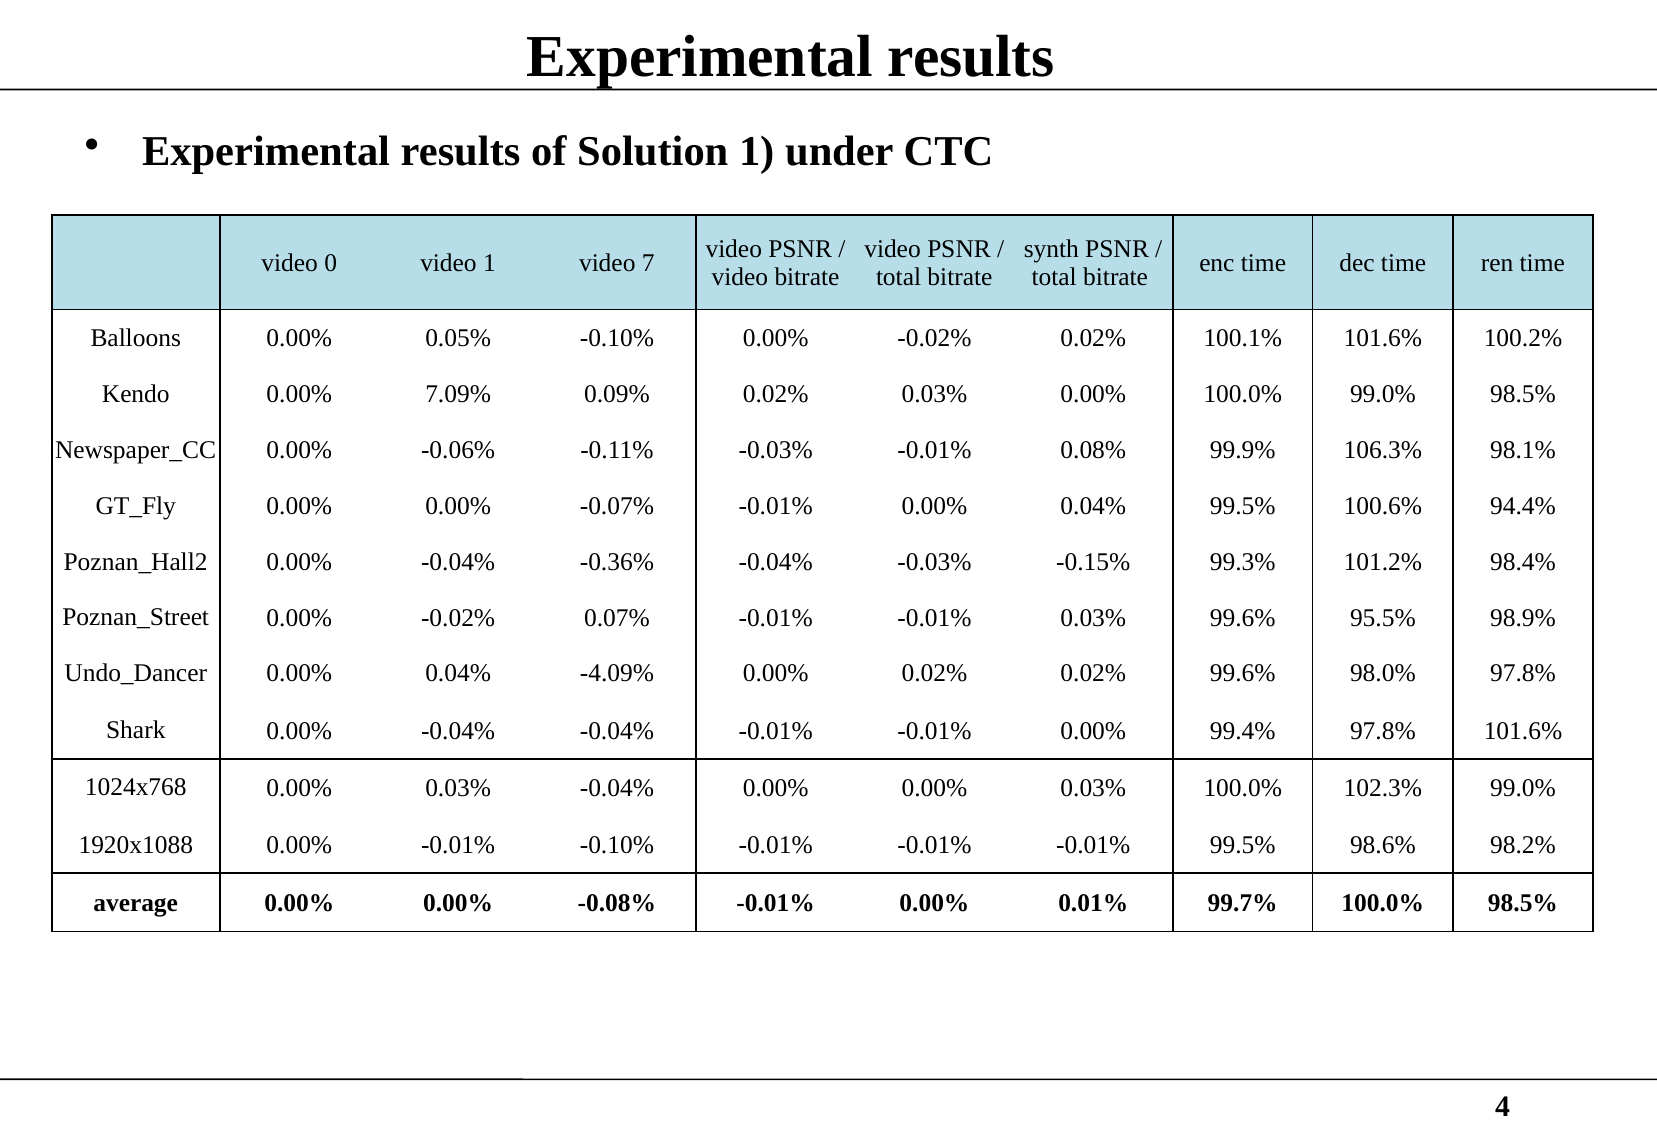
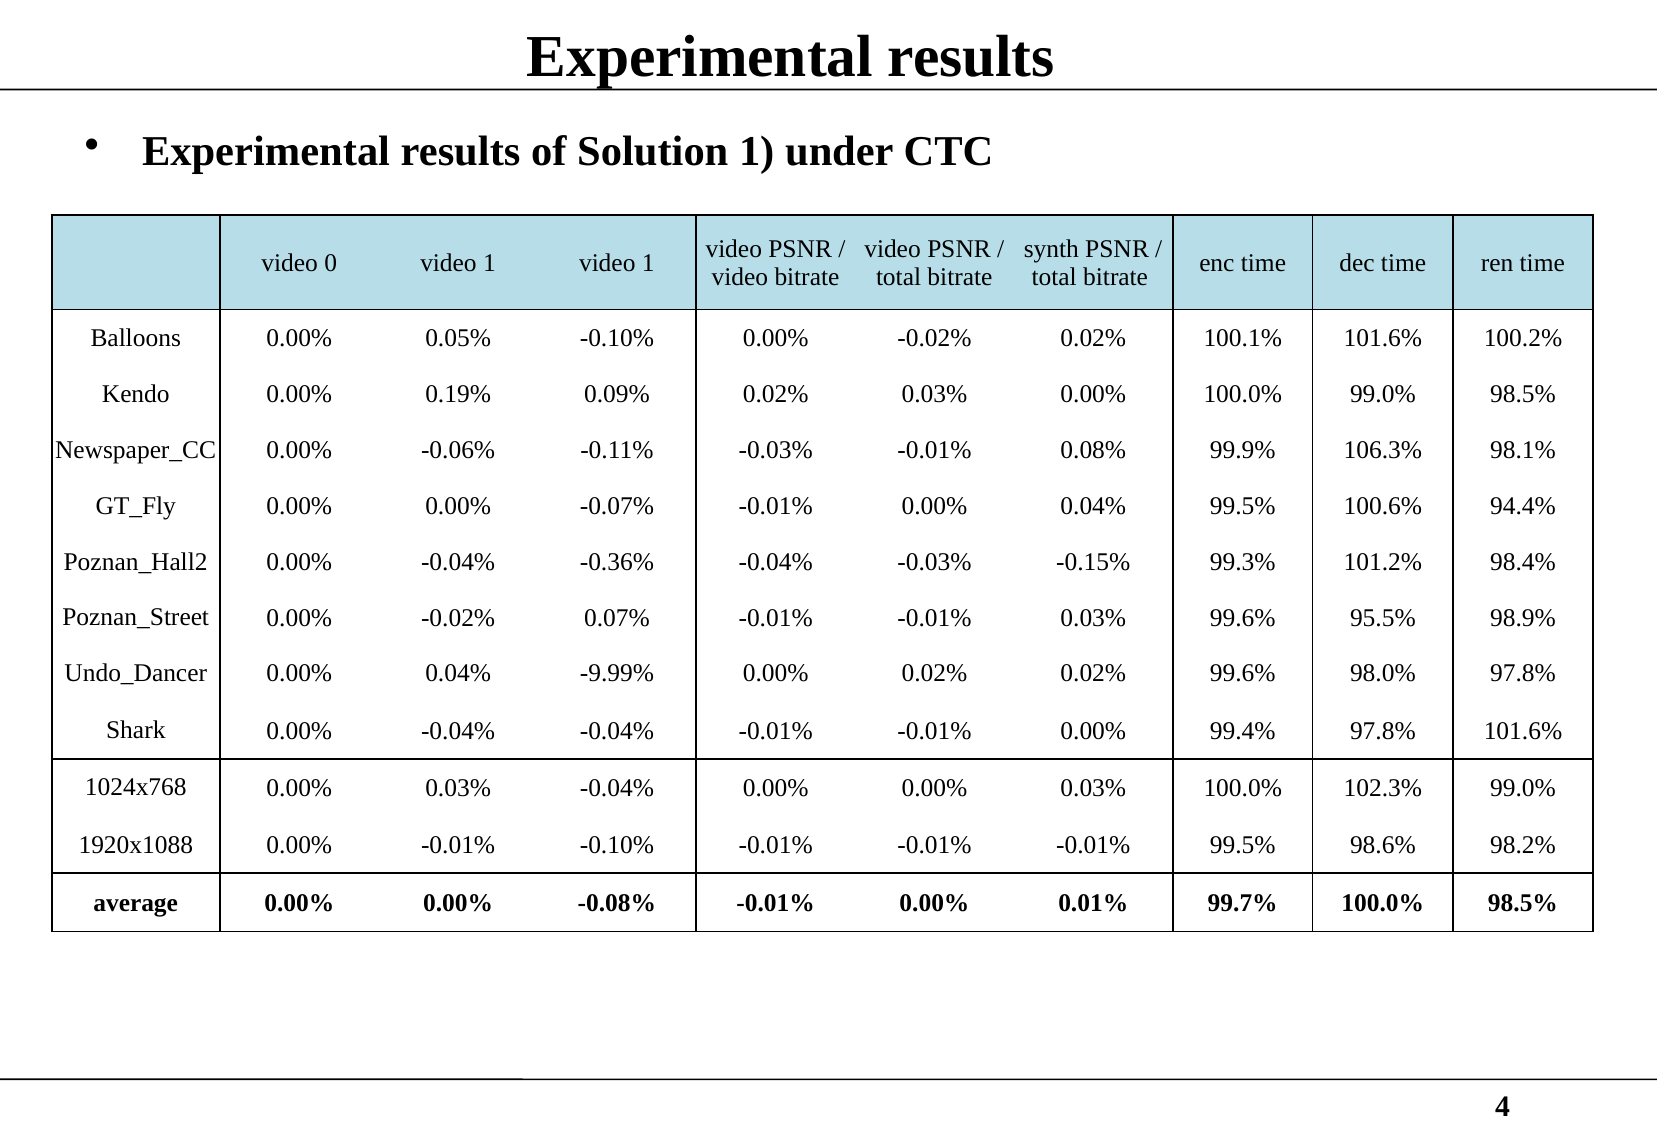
1 video 7: 7 -> 1
7.09%: 7.09% -> 0.19%
-4.09%: -4.09% -> -9.99%
